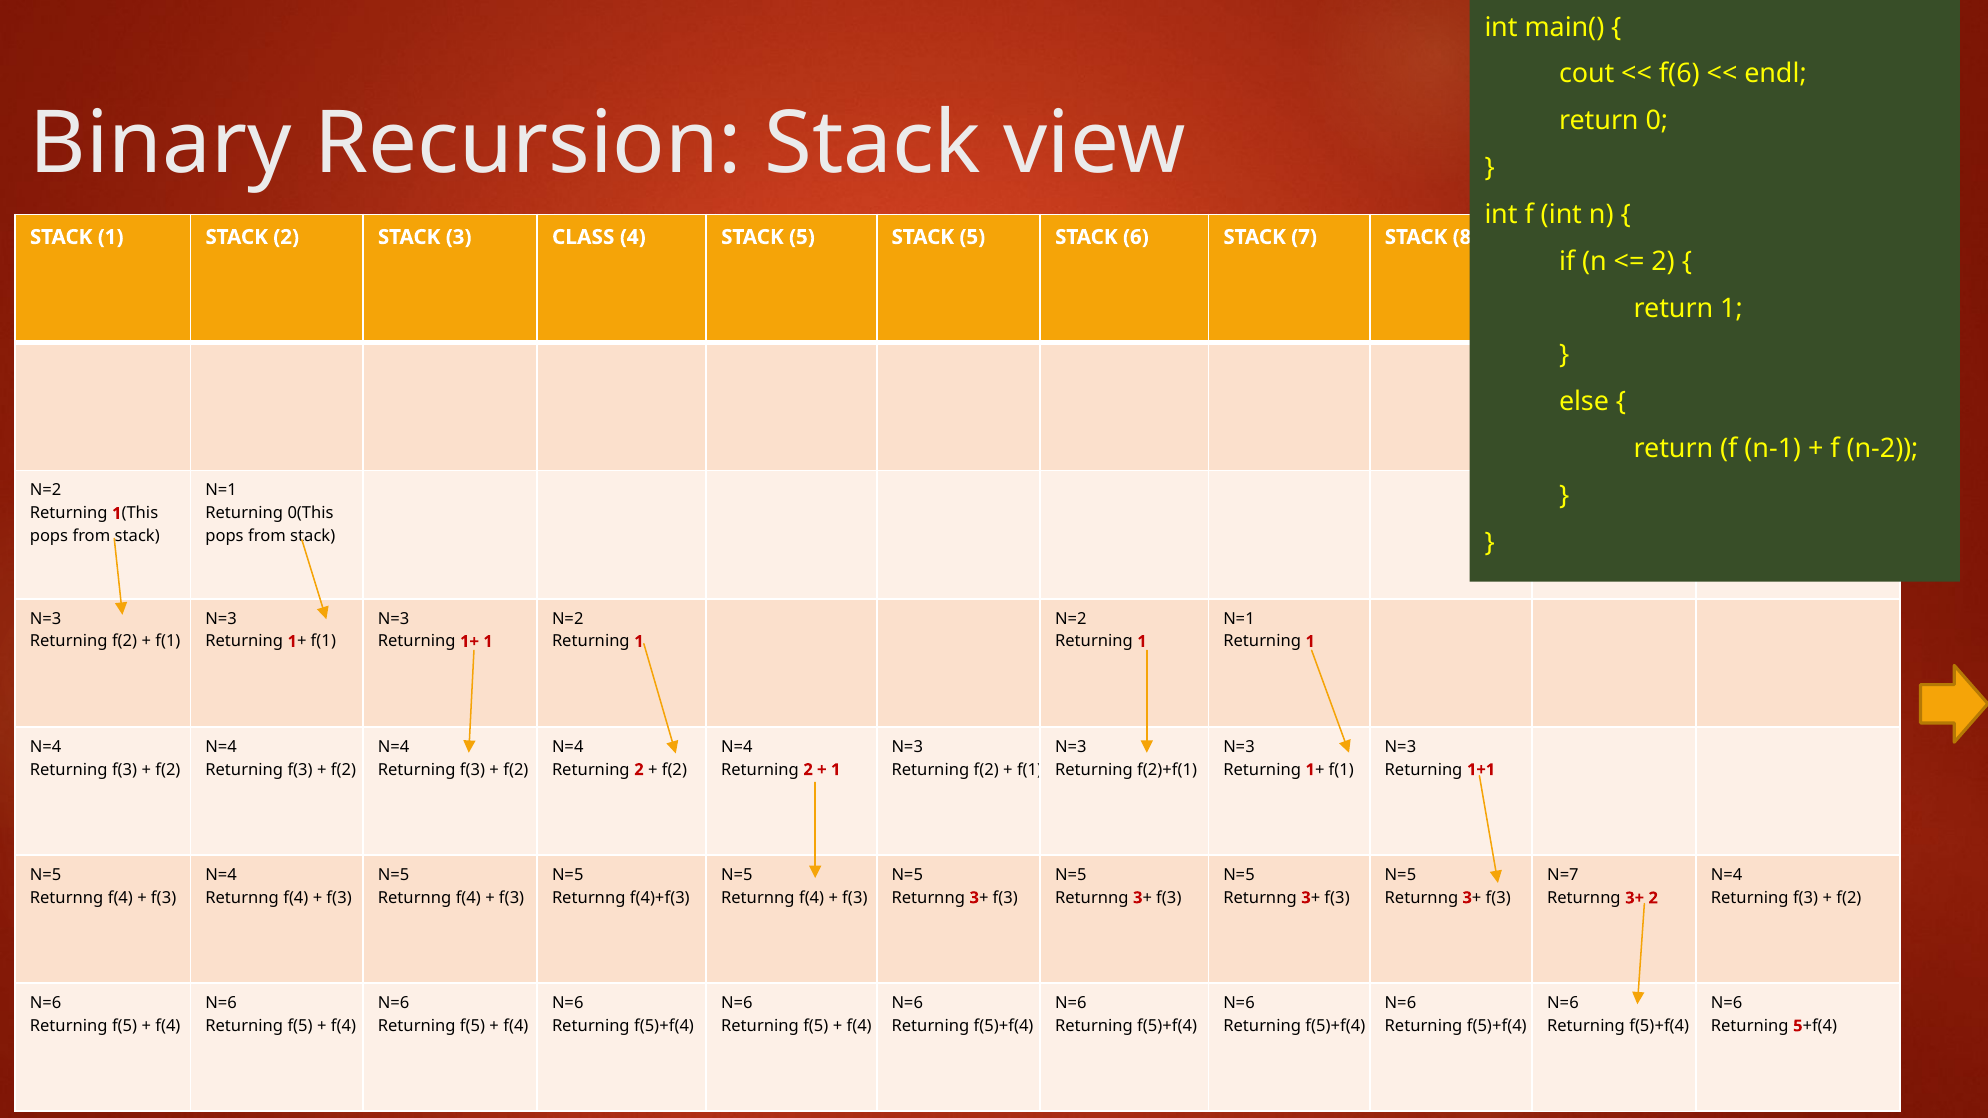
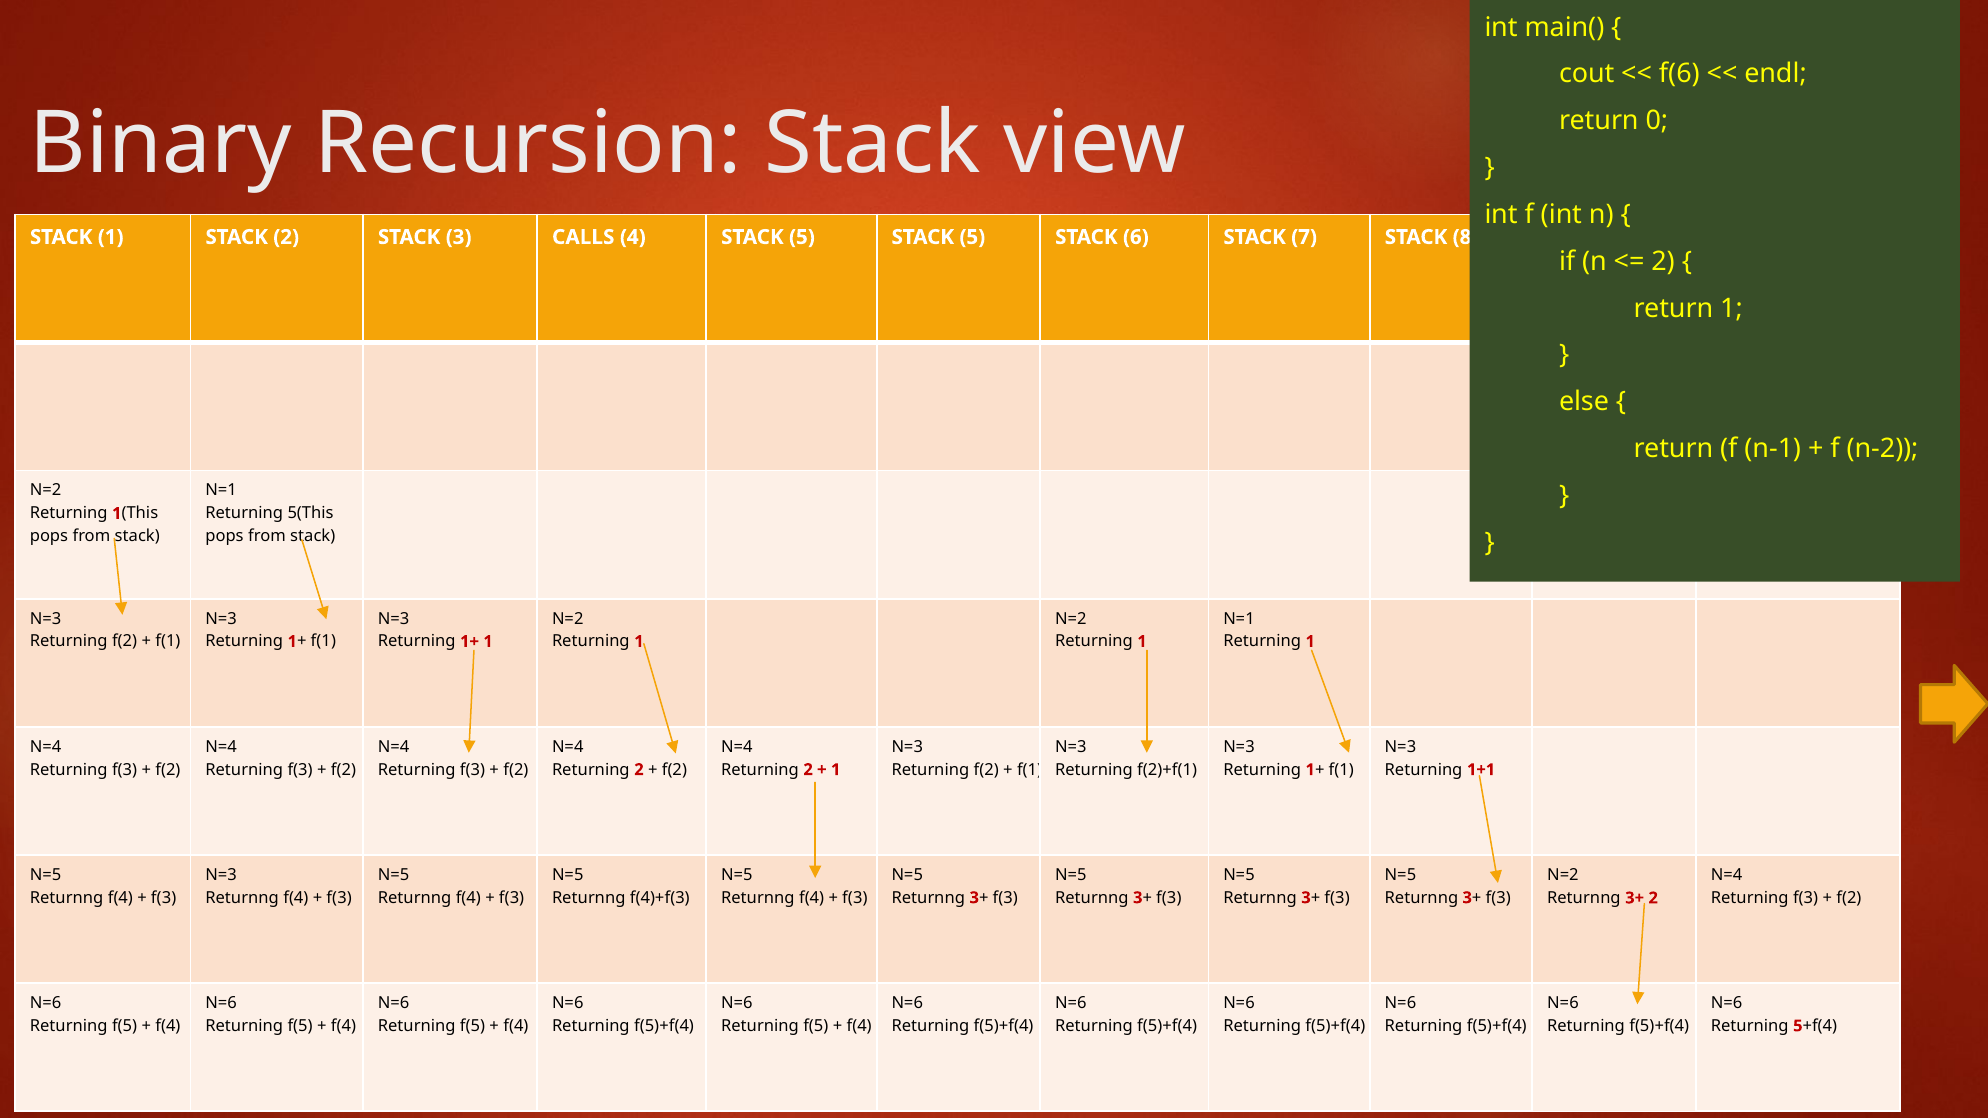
CLASS: CLASS -> CALLS
0(This: 0(This -> 5(This
N=4 at (221, 875): N=4 -> N=3
N=7 at (1563, 875): N=7 -> N=2
